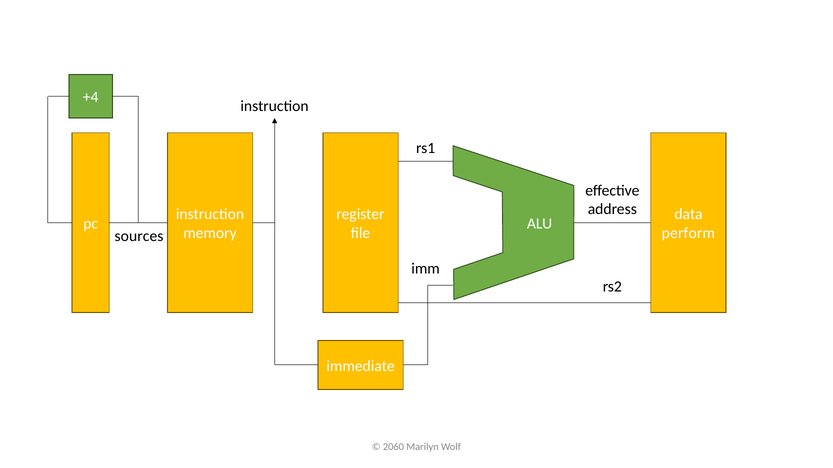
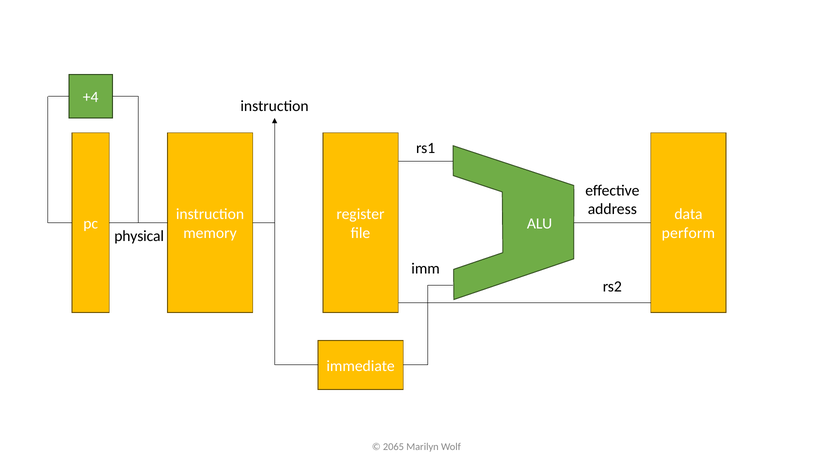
sources: sources -> physical
2060: 2060 -> 2065
